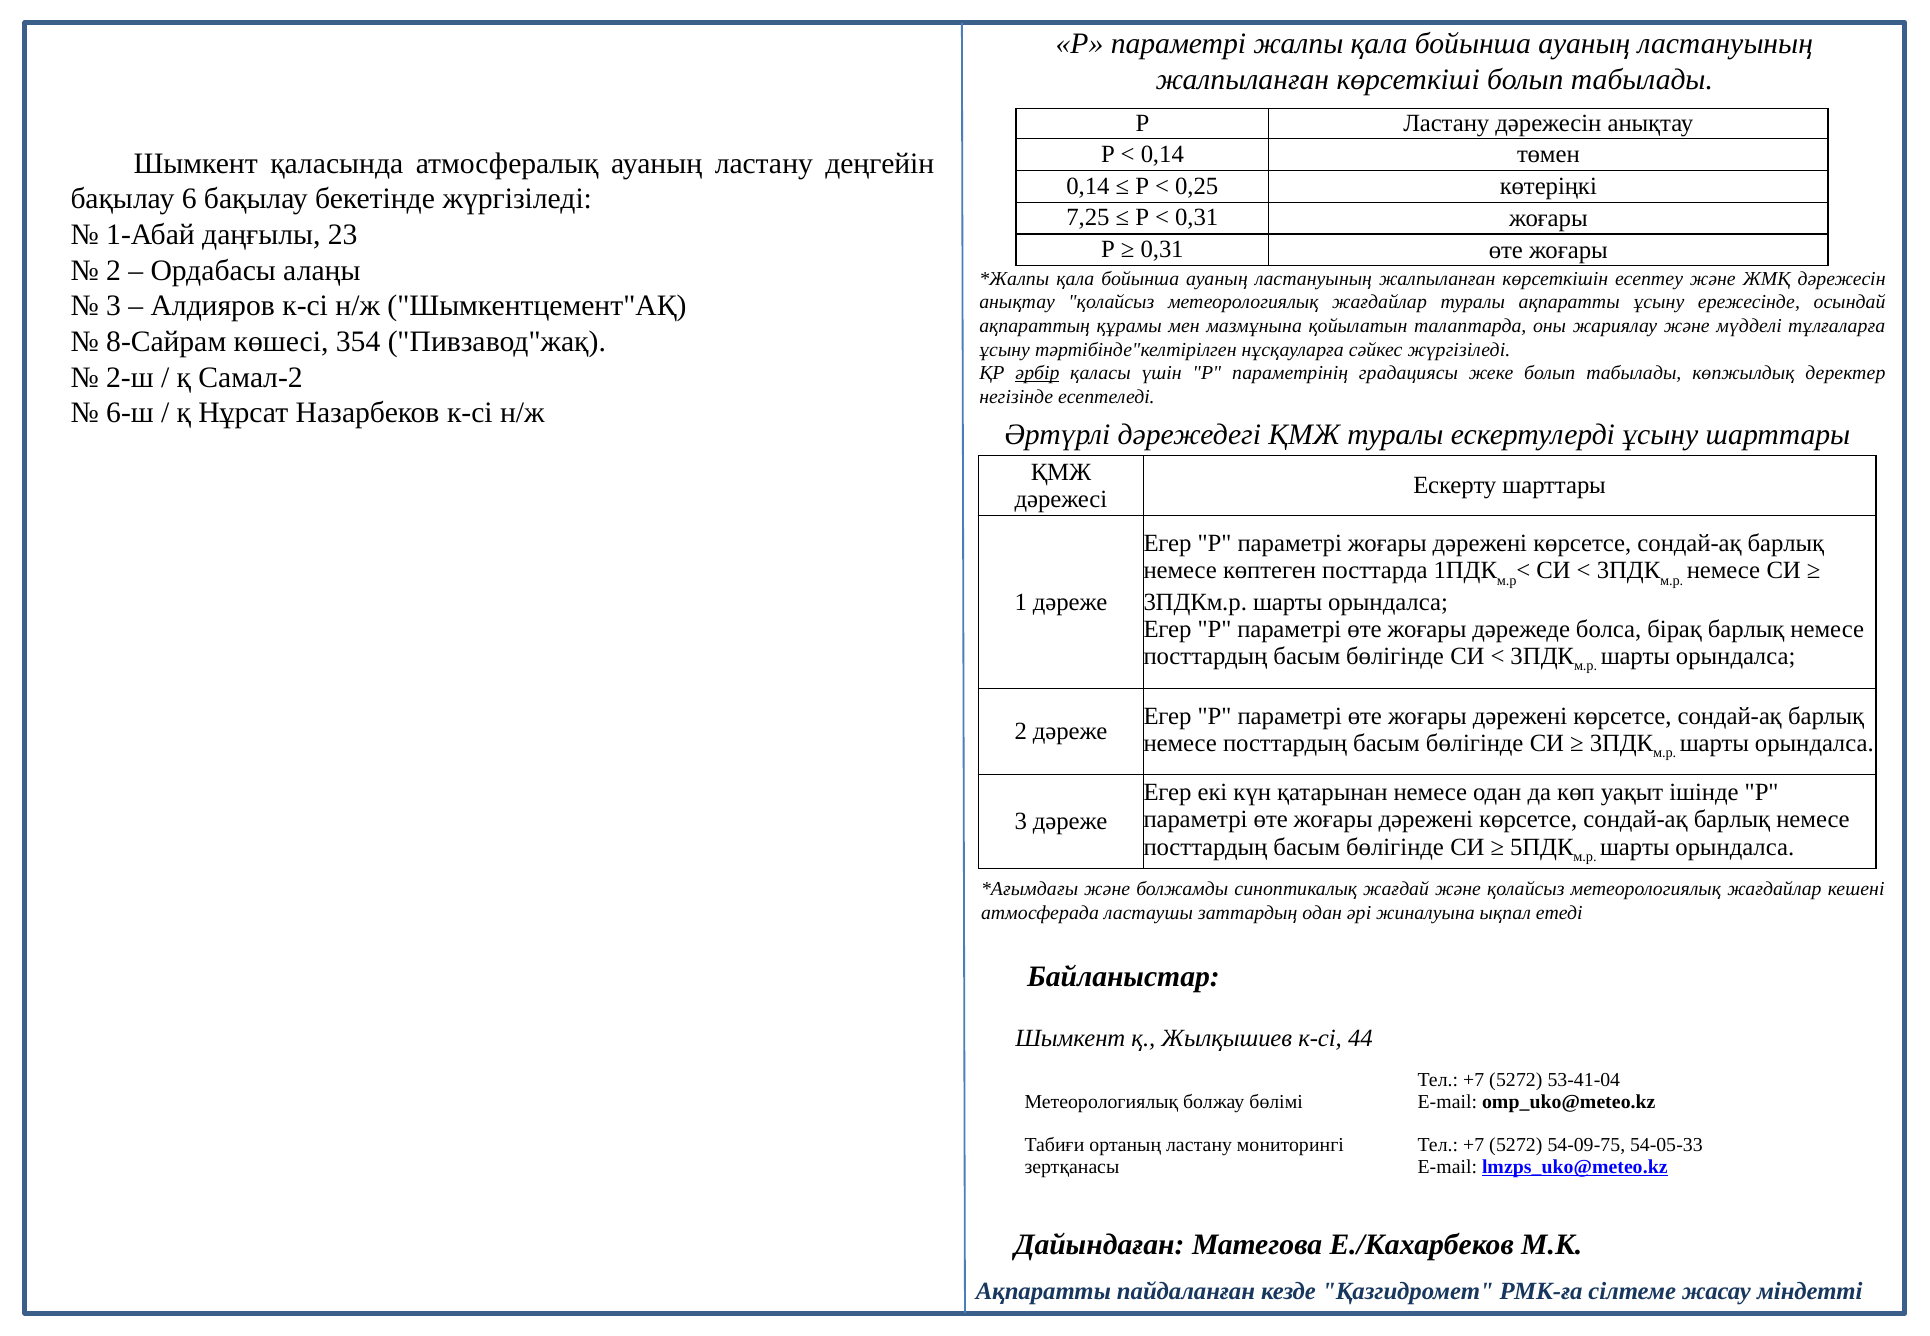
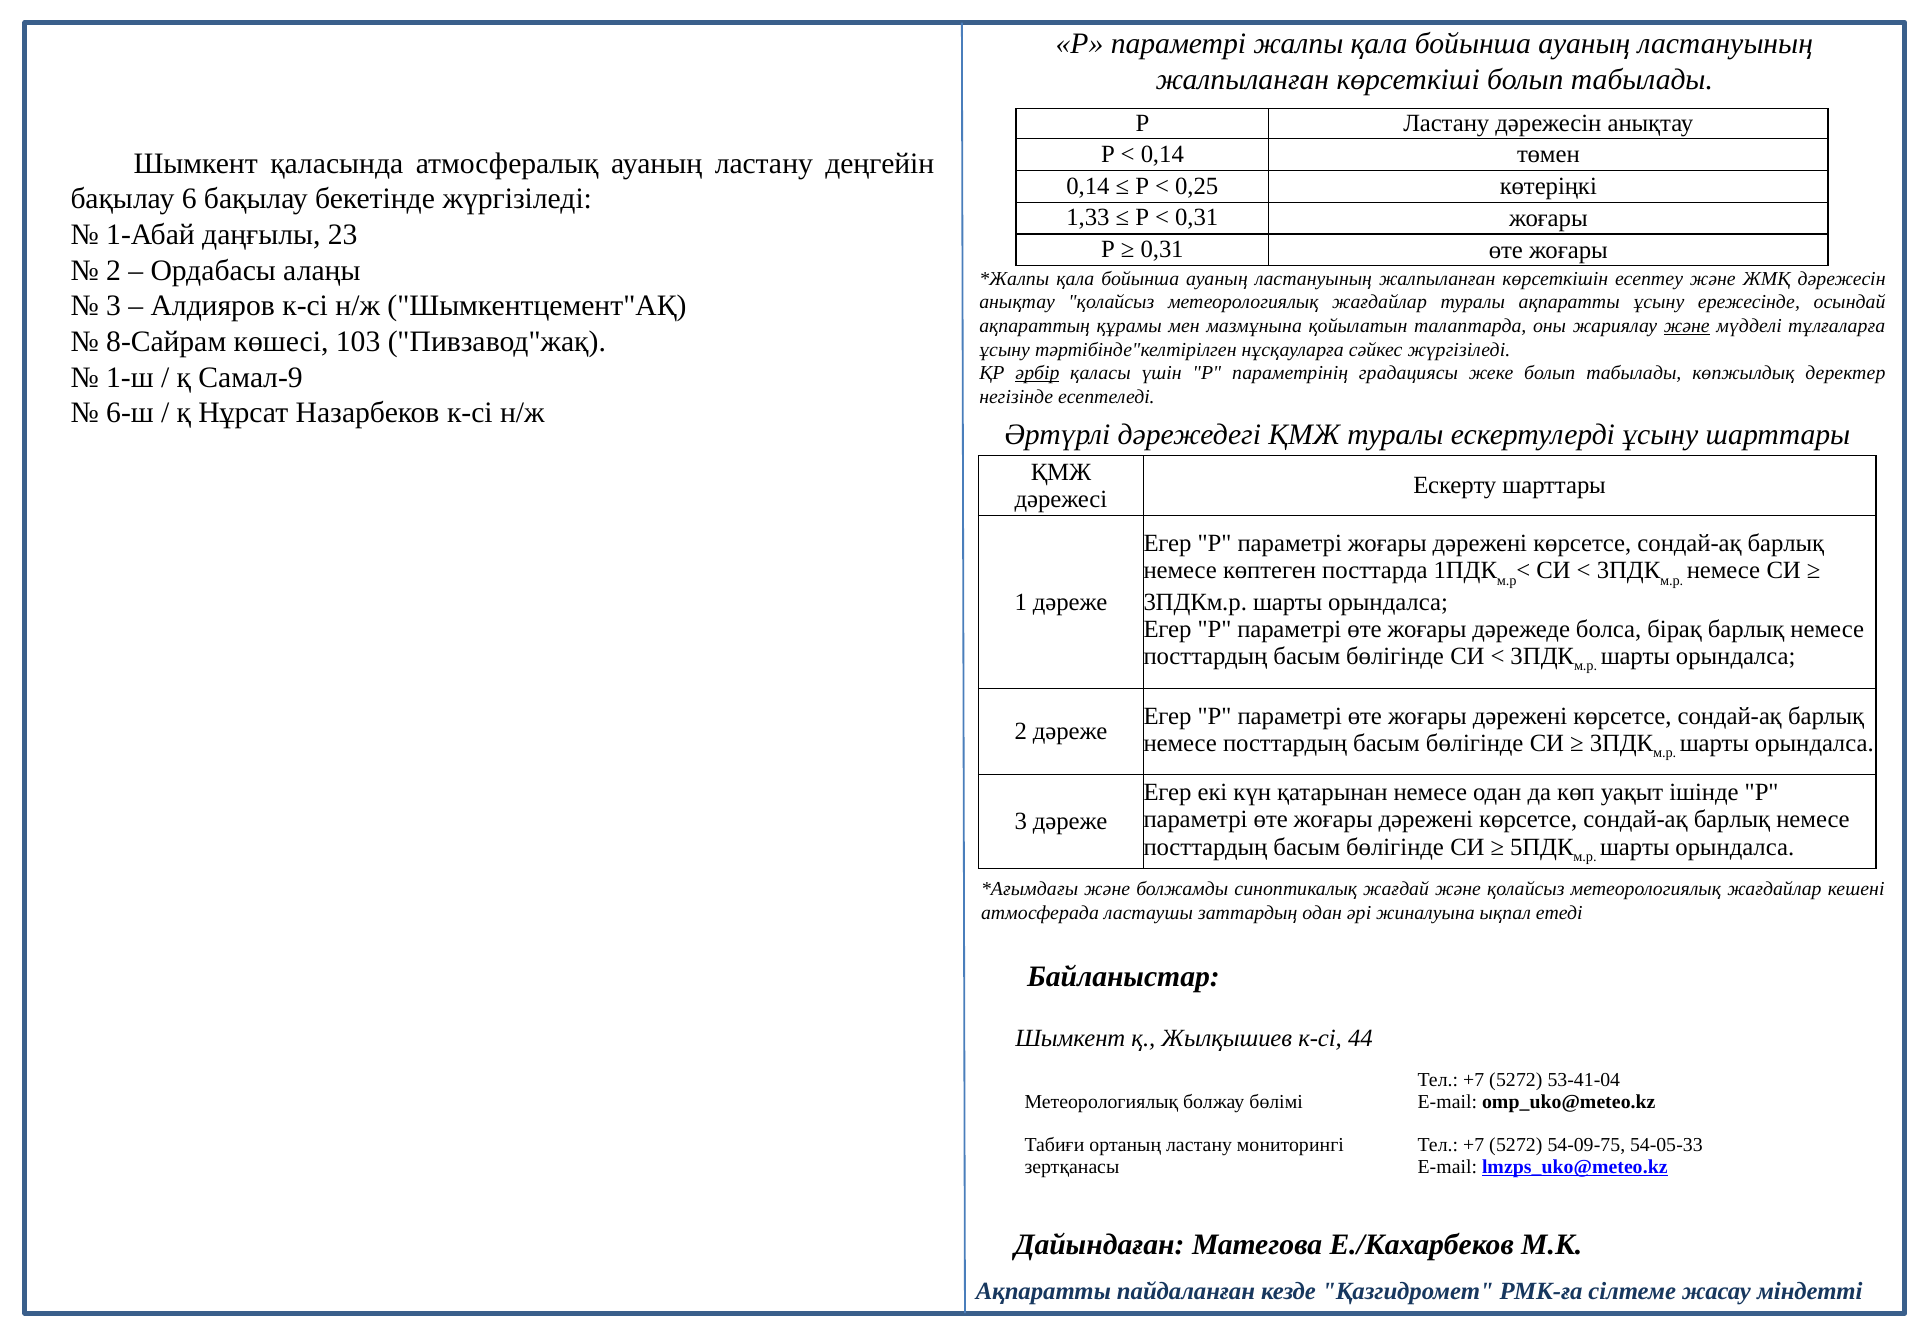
7,25: 7,25 -> 1,33
және at (1687, 326) underline: none -> present
354: 354 -> 103
2-ш: 2-ш -> 1-ш
Самал-2: Самал-2 -> Самал-9
